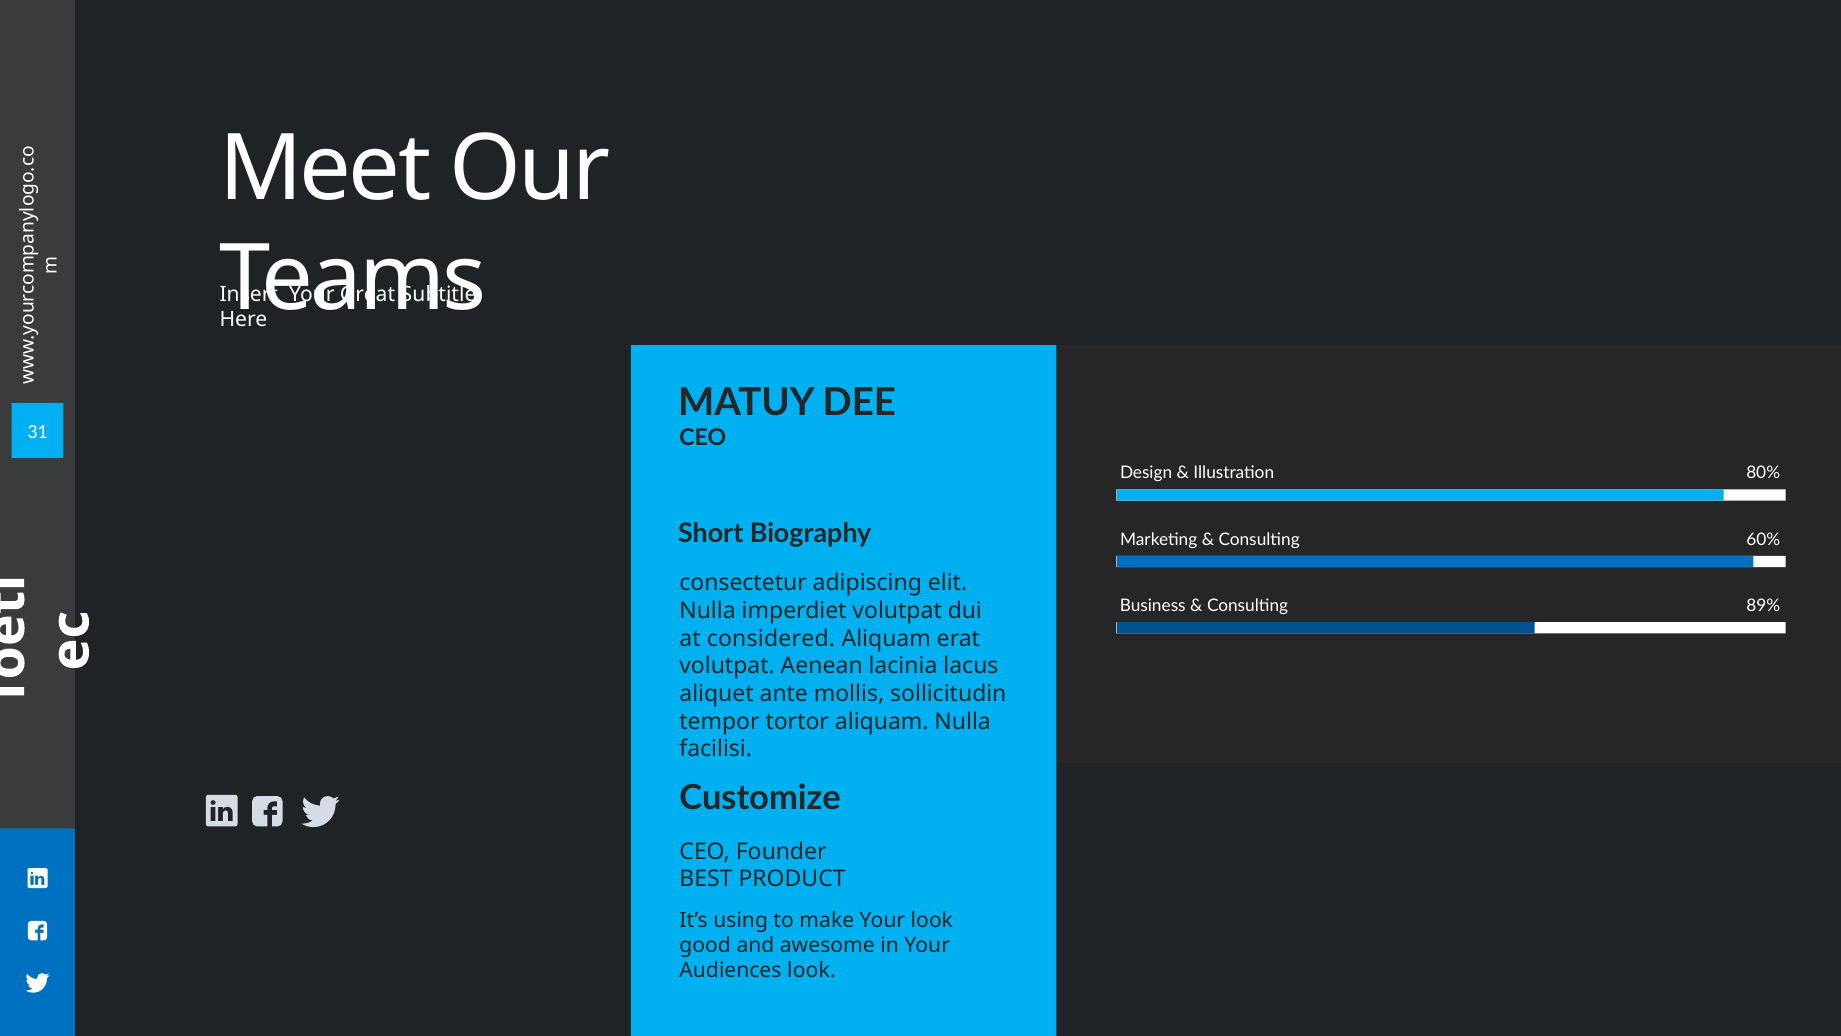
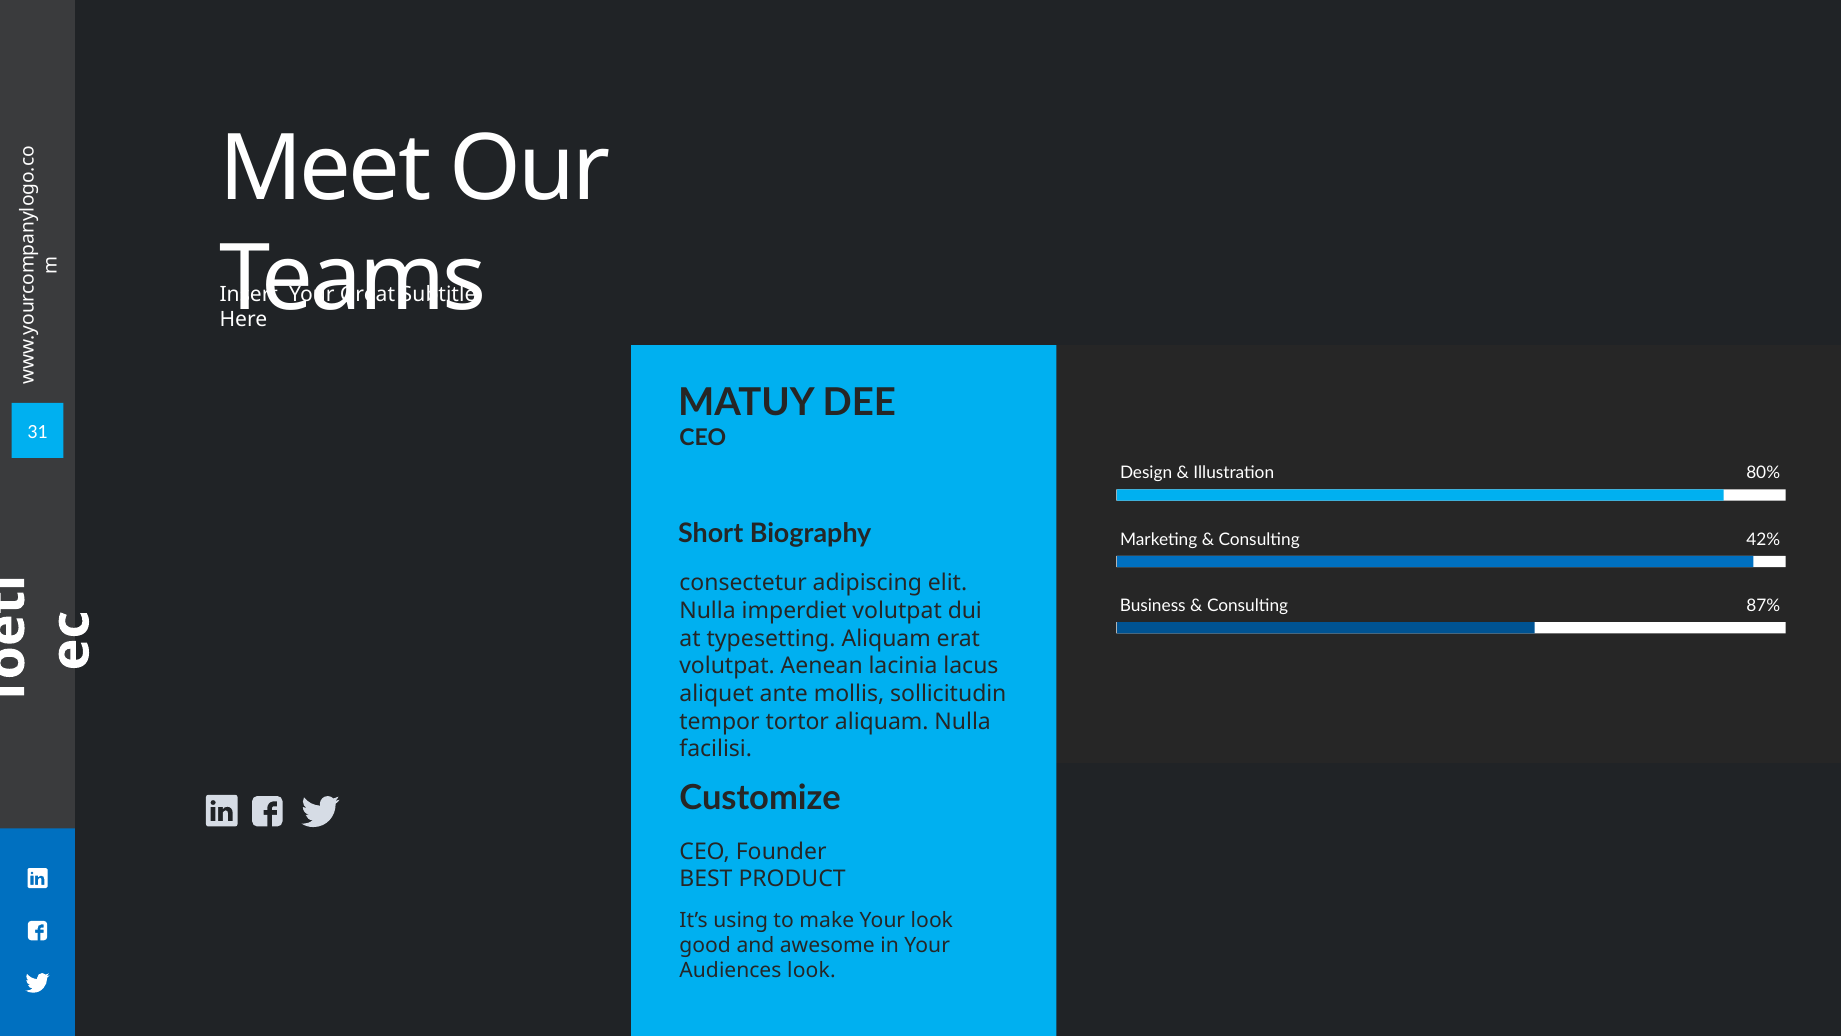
60%: 60% -> 42%
89%: 89% -> 87%
considered: considered -> typesetting
